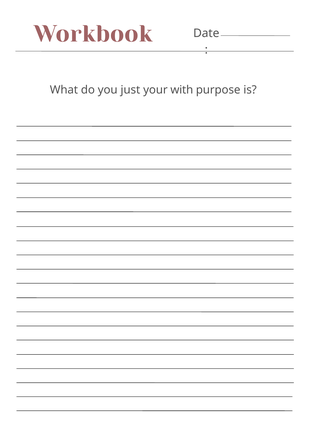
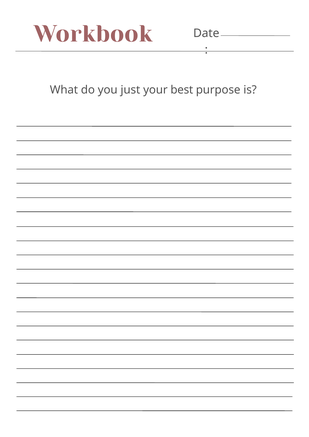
with: with -> best
